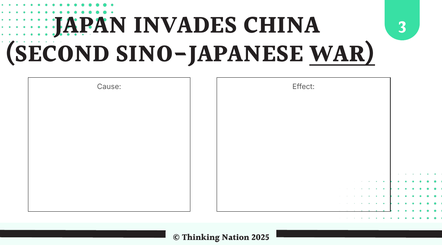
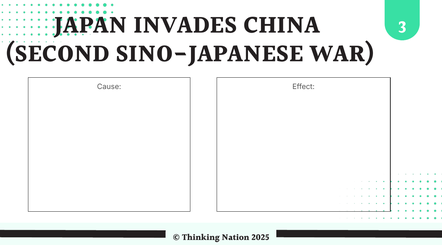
WAR underline: present -> none
